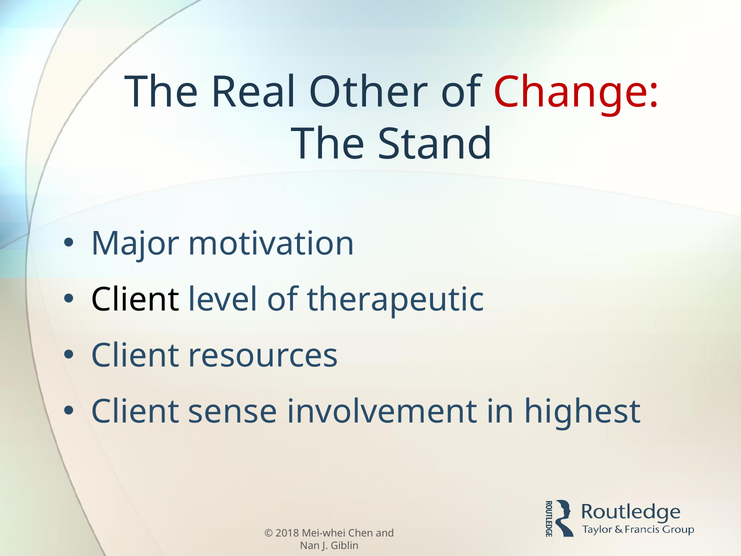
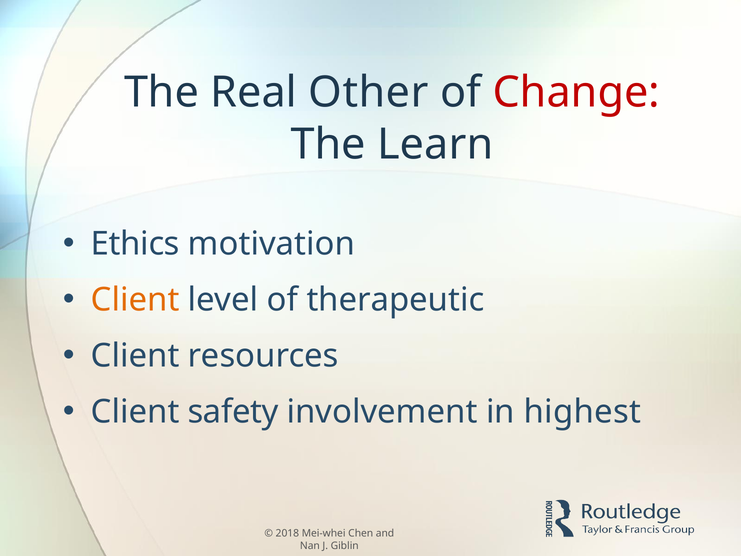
Stand: Stand -> Learn
Major: Major -> Ethics
Client at (135, 300) colour: black -> orange
sense: sense -> safety
